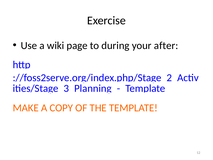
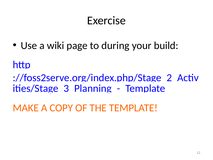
after: after -> build
